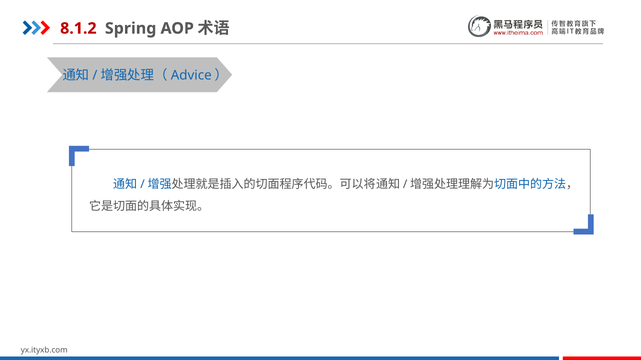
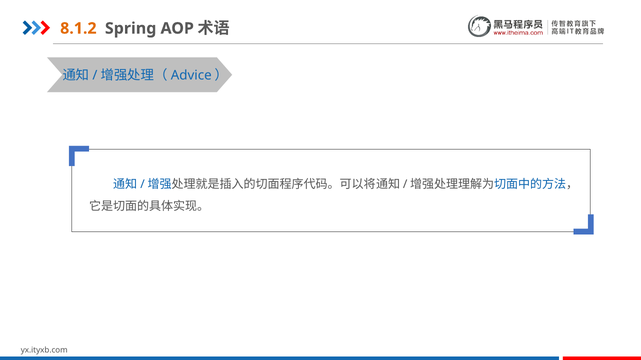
8.1.2 colour: red -> orange
